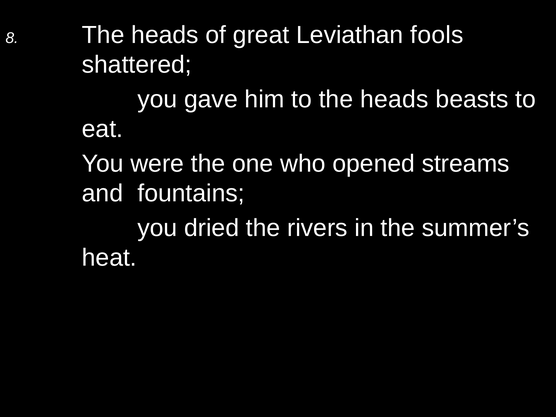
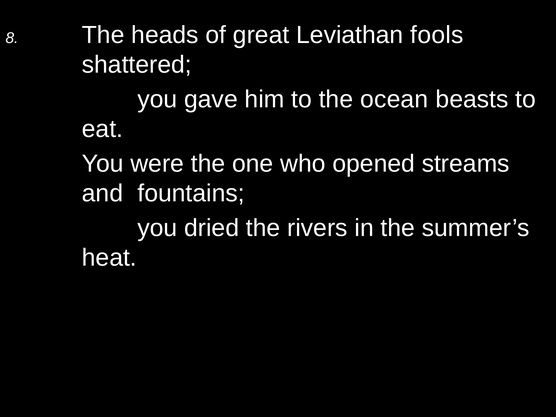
to the heads: heads -> ocean
